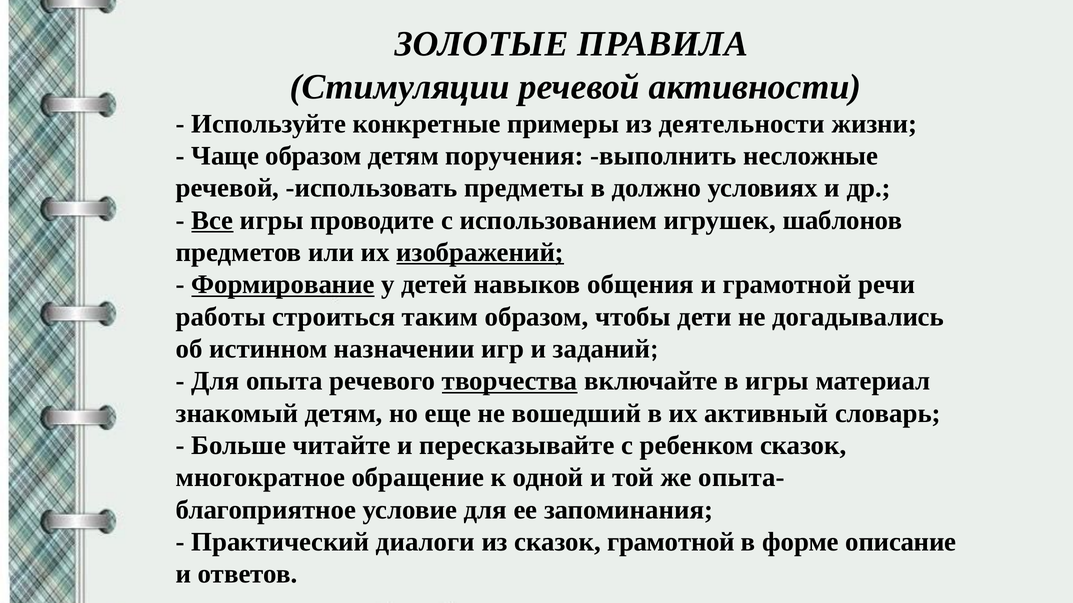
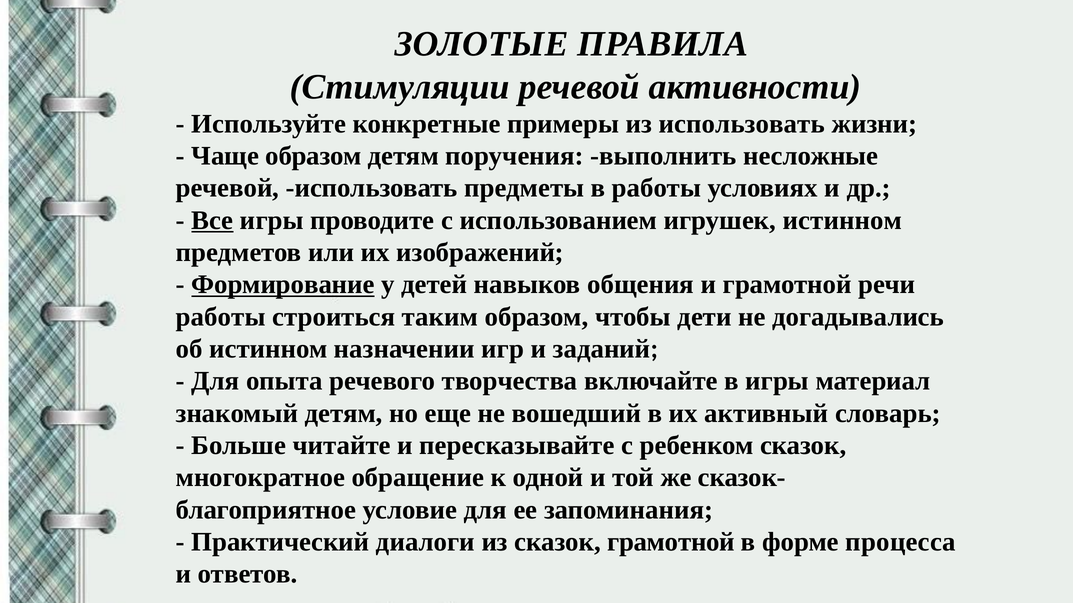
из деятельности: деятельности -> использовать
в должно: должно -> работы
игрушек шаблонов: шаблонов -> истинном
изображений underline: present -> none
творчества underline: present -> none
опыта-: опыта- -> сказок-
описание: описание -> процесса
